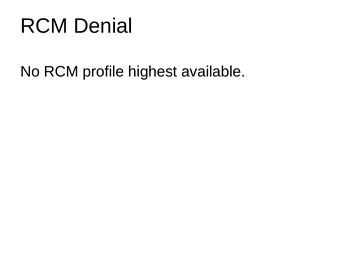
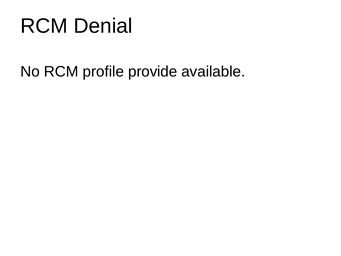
highest: highest -> provide
